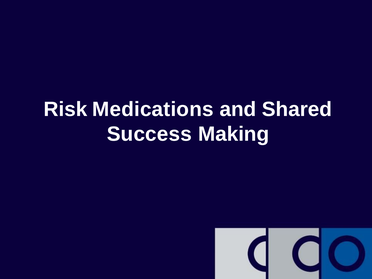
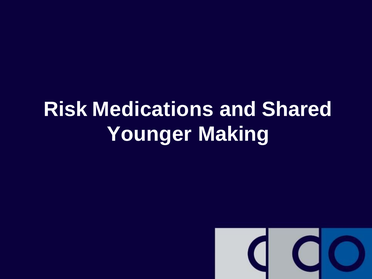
Success: Success -> Younger
